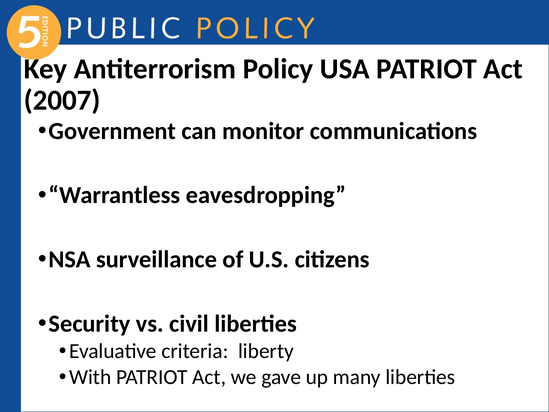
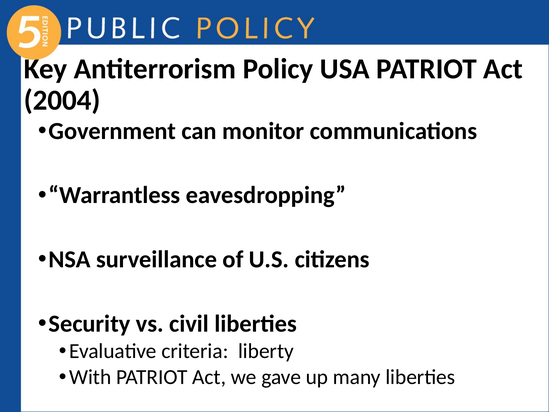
2007: 2007 -> 2004
